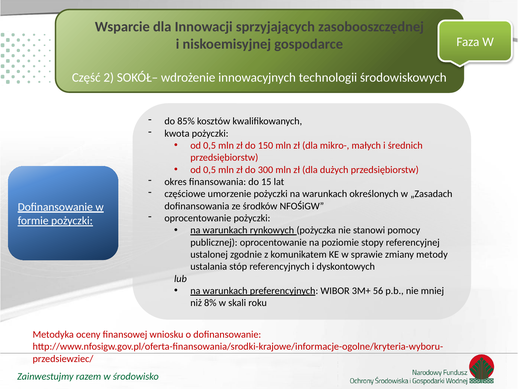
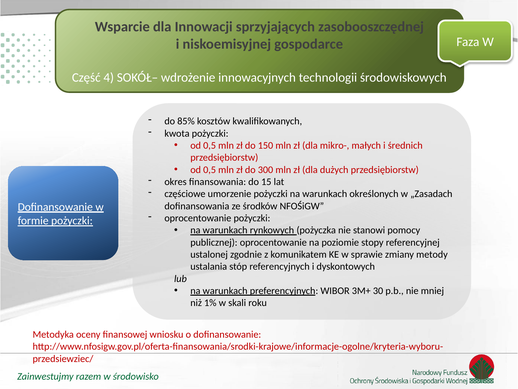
2: 2 -> 4
56: 56 -> 30
8%: 8% -> 1%
